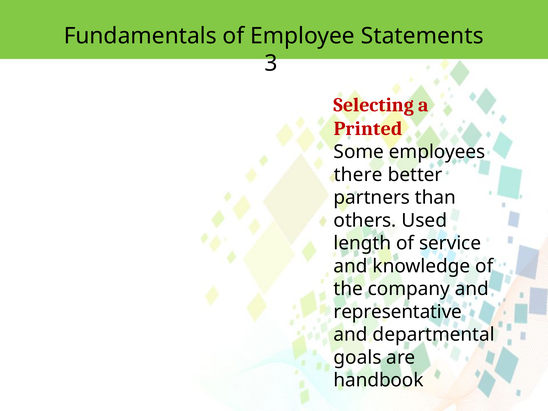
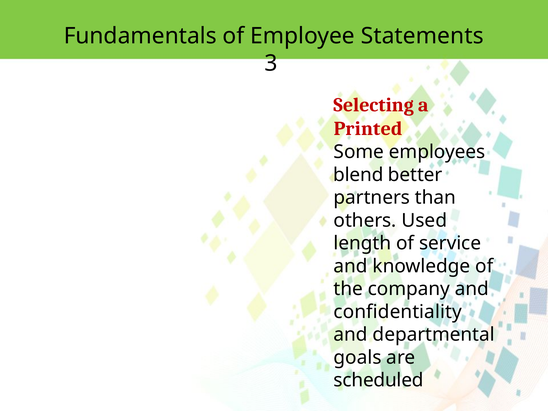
there: there -> blend
representative: representative -> confidentiality
handbook: handbook -> scheduled
